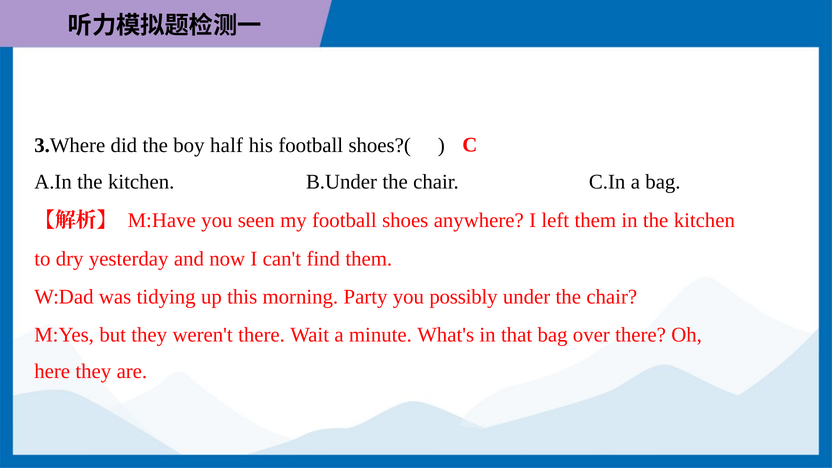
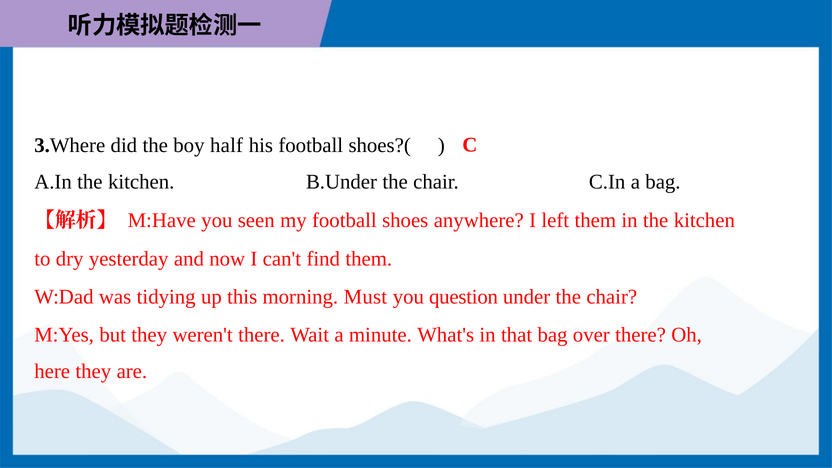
Party: Party -> Must
possibly: possibly -> question
